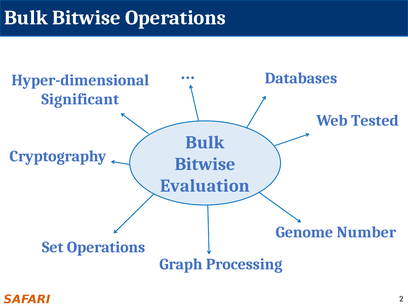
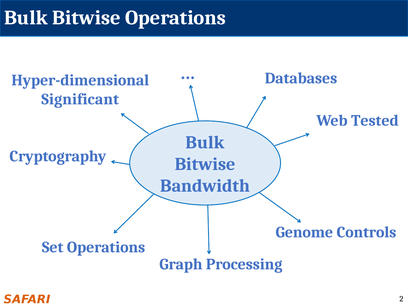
Evaluation: Evaluation -> Bandwidth
Number: Number -> Controls
